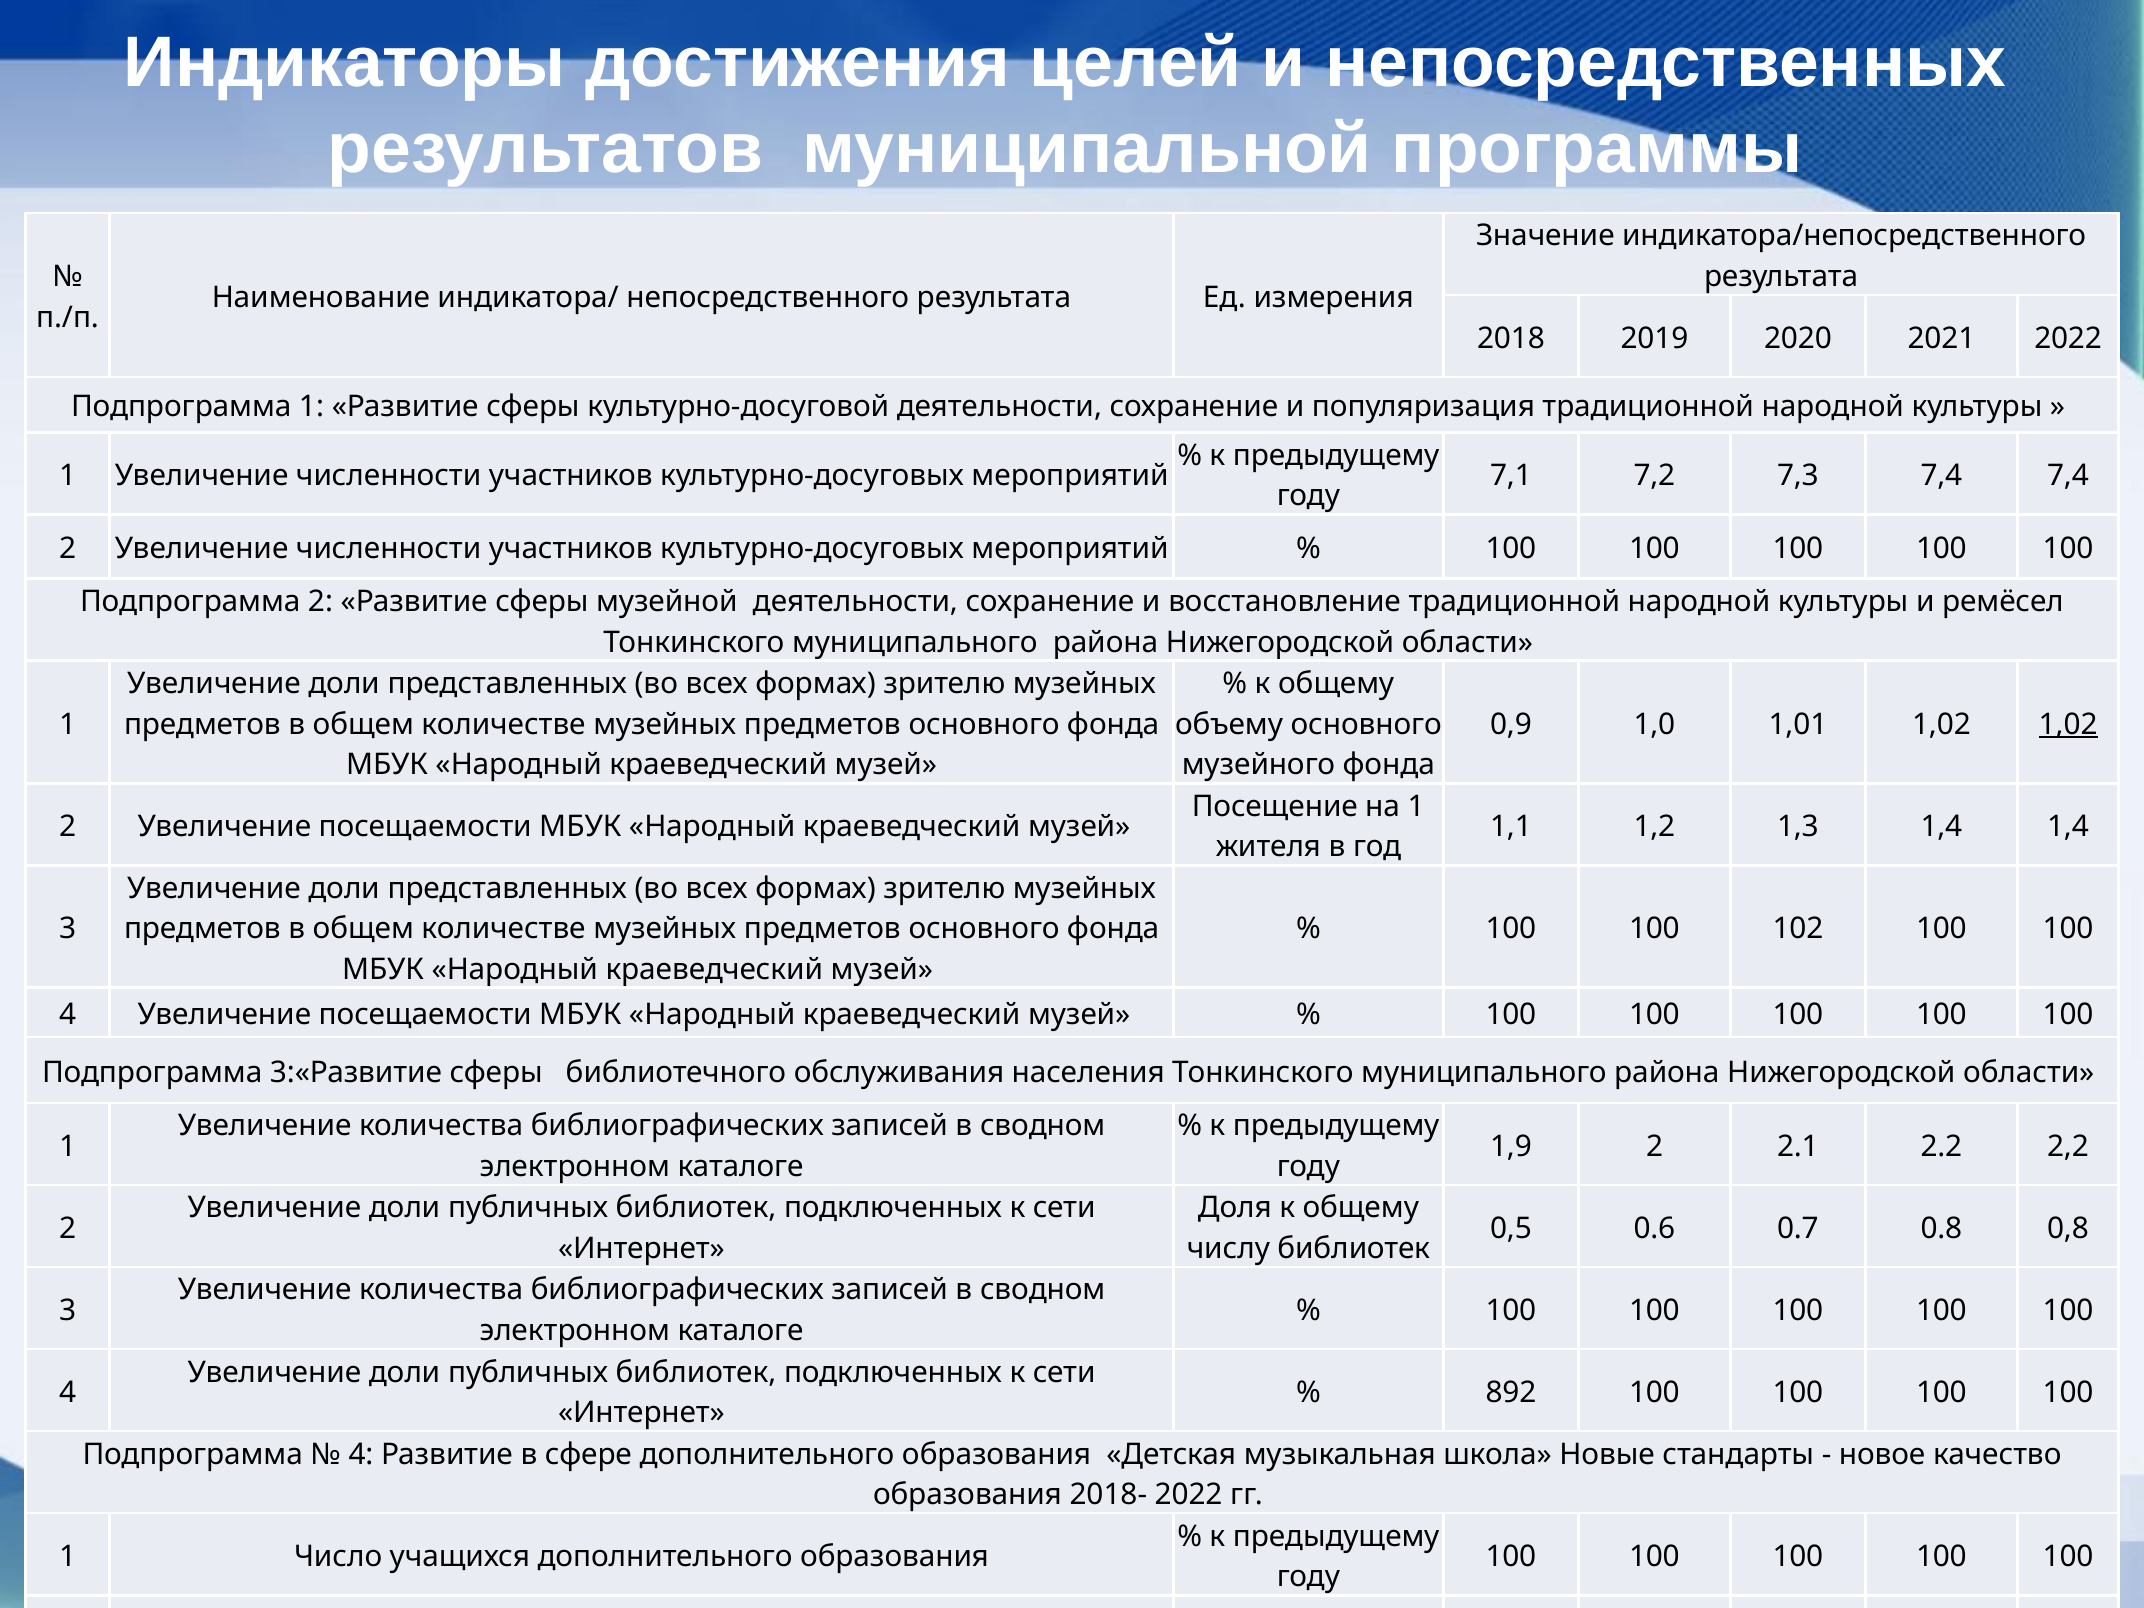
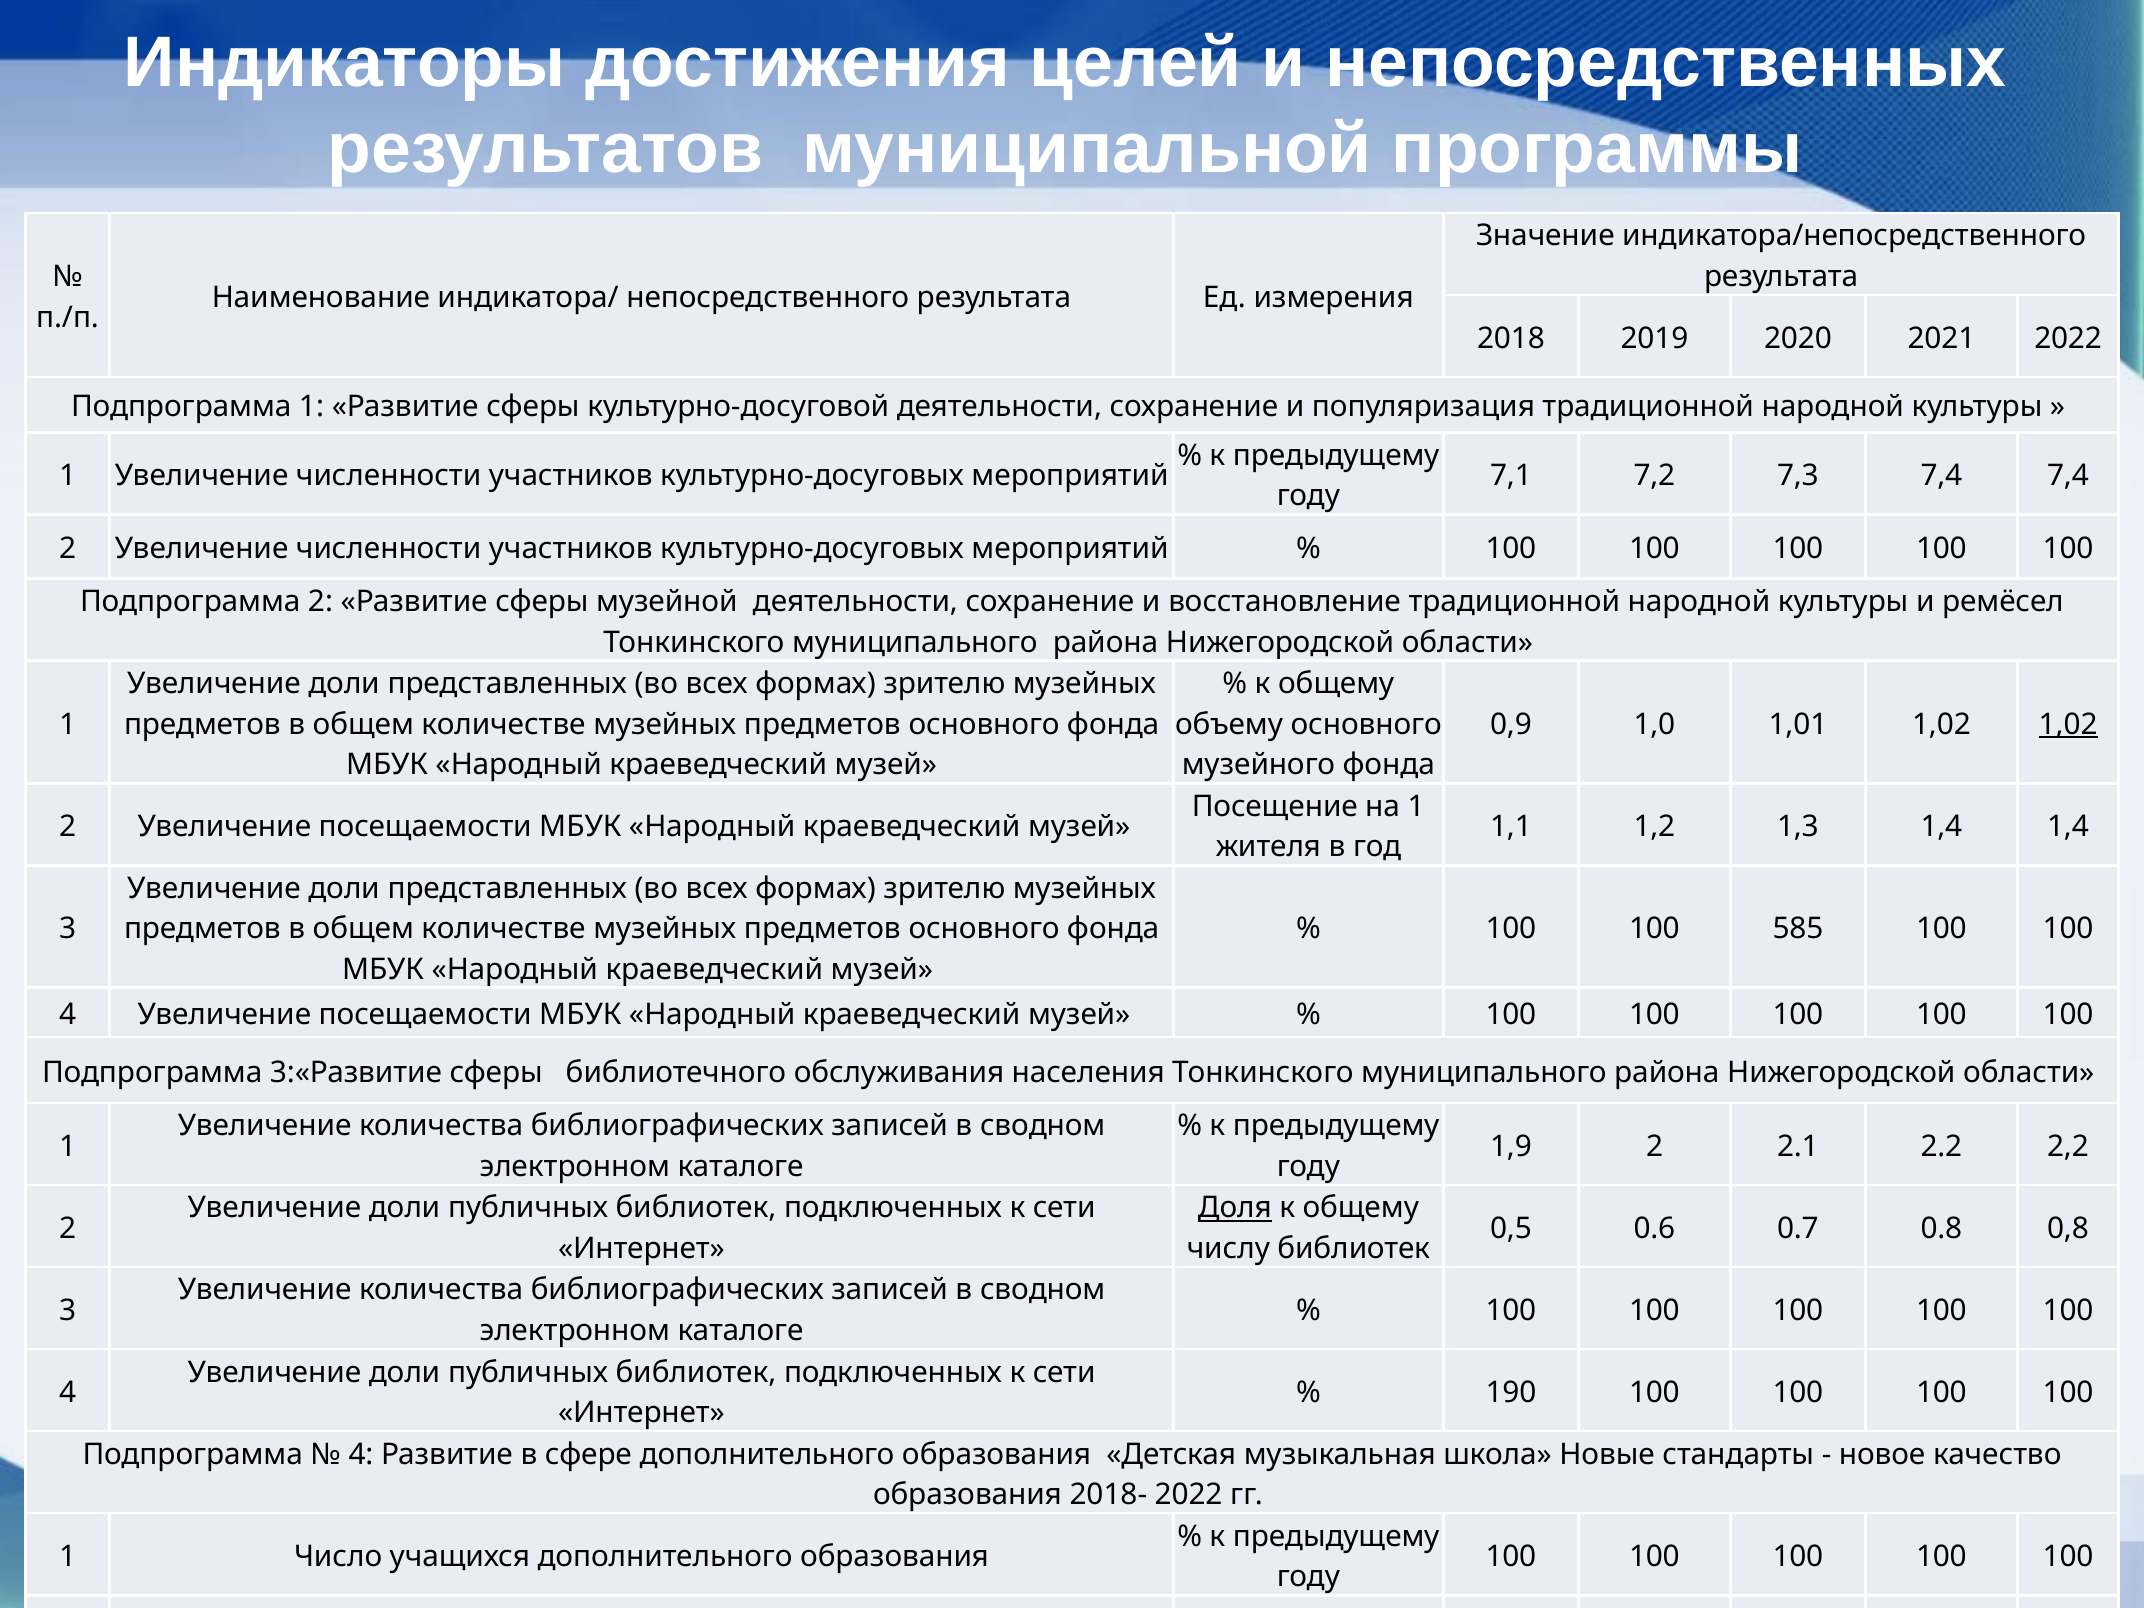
102: 102 -> 585
Доля underline: none -> present
892: 892 -> 190
